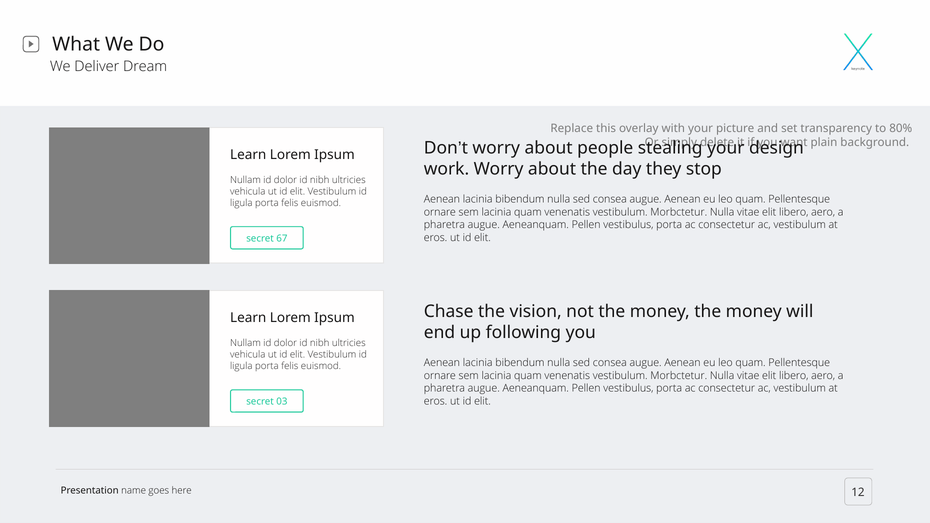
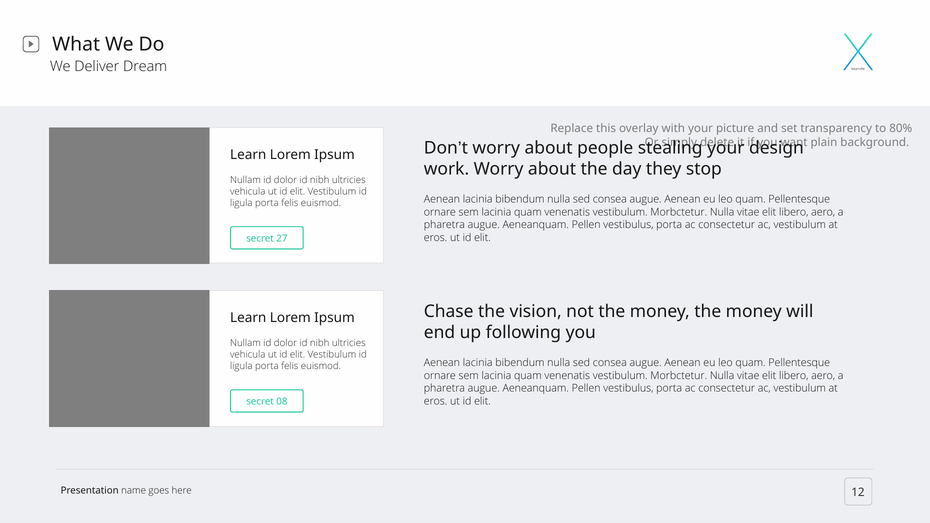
67: 67 -> 27
03: 03 -> 08
